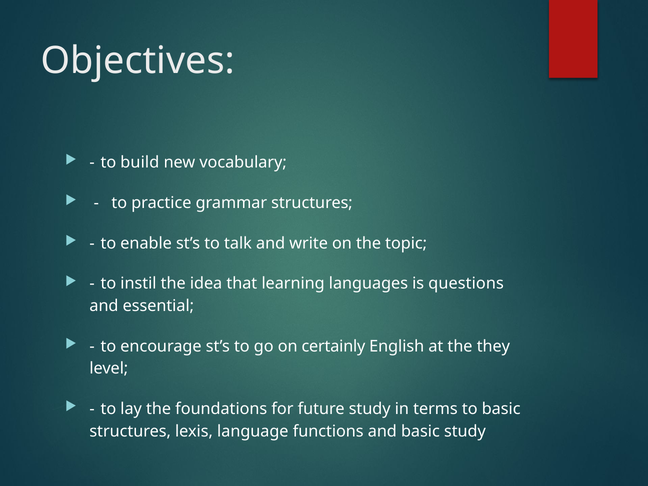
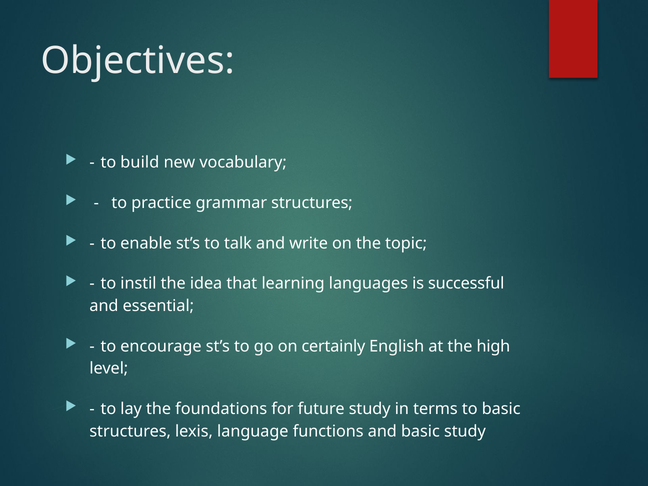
questions: questions -> successful
they: they -> high
